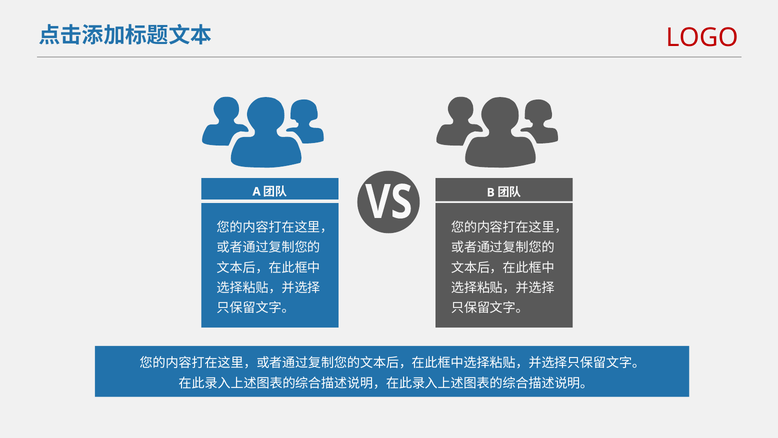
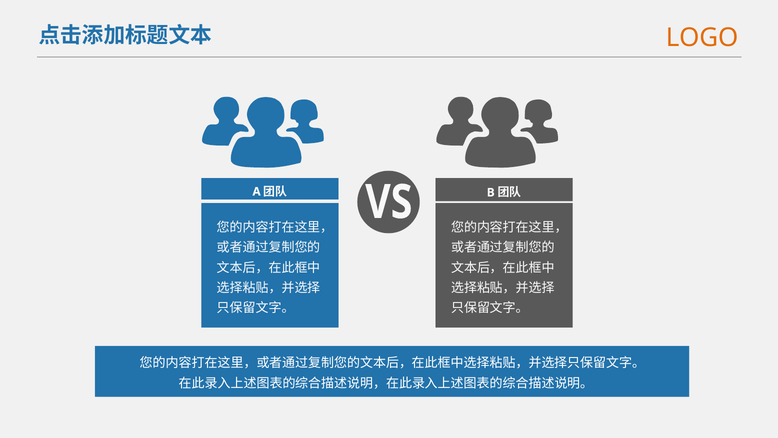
LOGO colour: red -> orange
